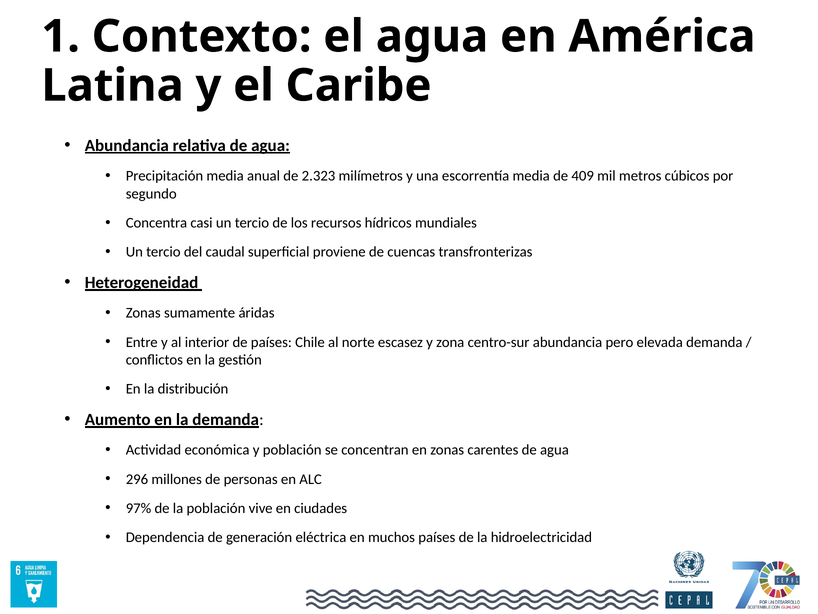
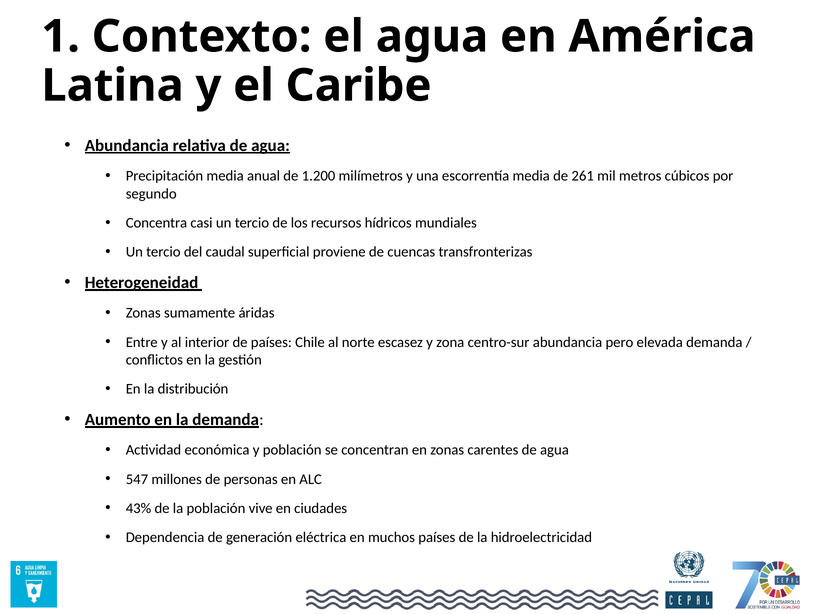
2.323: 2.323 -> 1.200
409: 409 -> 261
296: 296 -> 547
97%: 97% -> 43%
